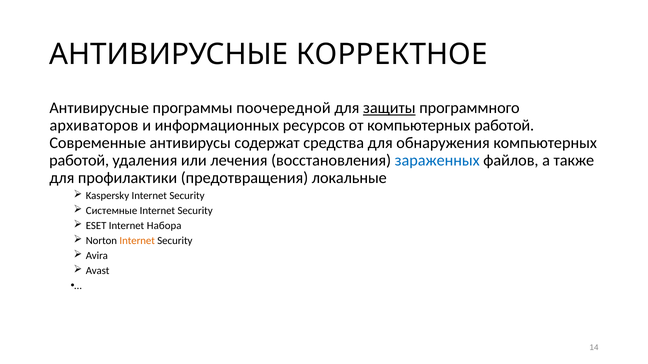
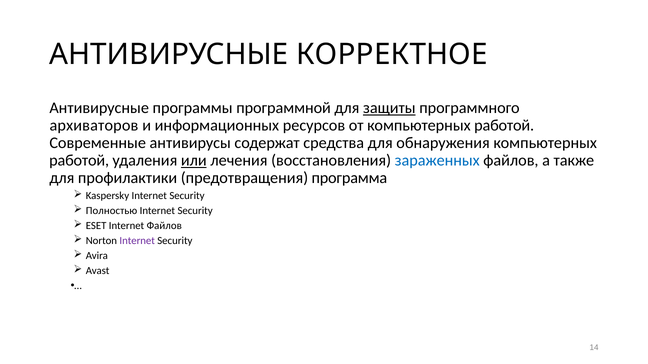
поочередной: поочередной -> программной
или underline: none -> present
локальные: локальные -> программа
Системные: Системные -> Полностью
Internet Набора: Набора -> Файлов
Internet at (137, 241) colour: orange -> purple
